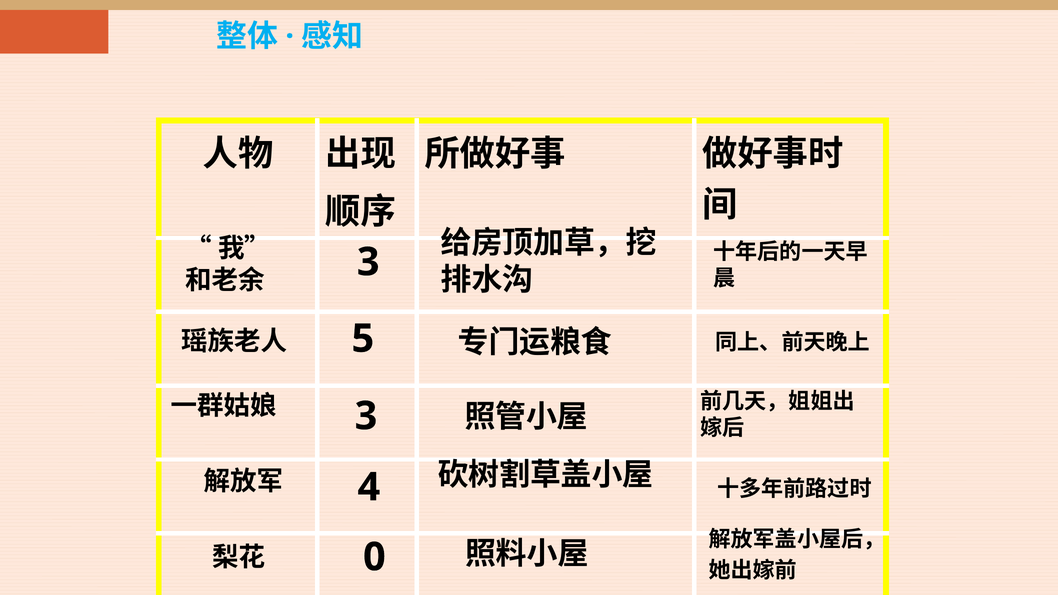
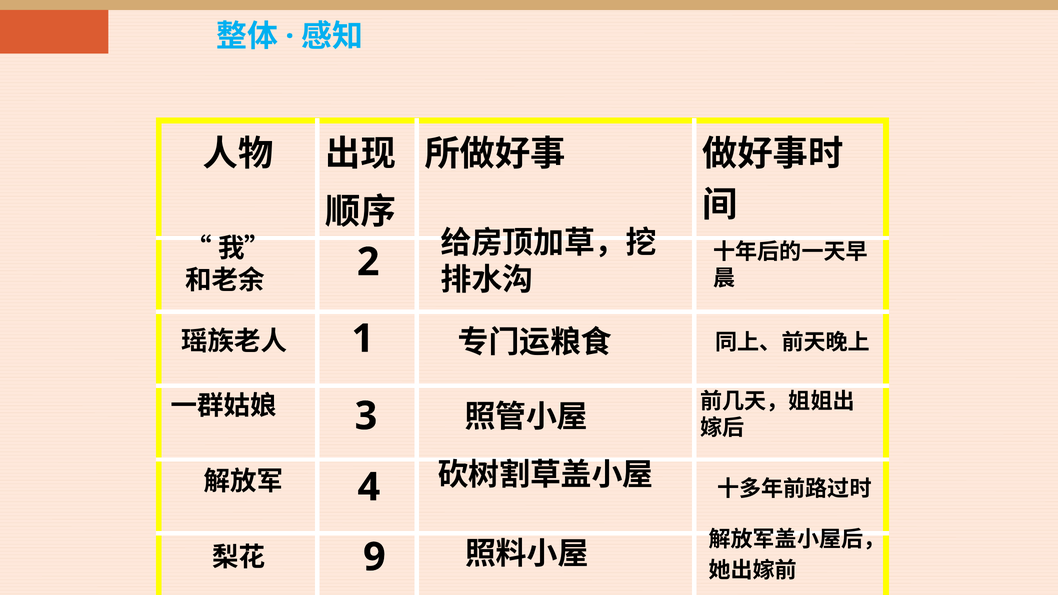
3 at (368, 262): 3 -> 2
5: 5 -> 1
0: 0 -> 9
